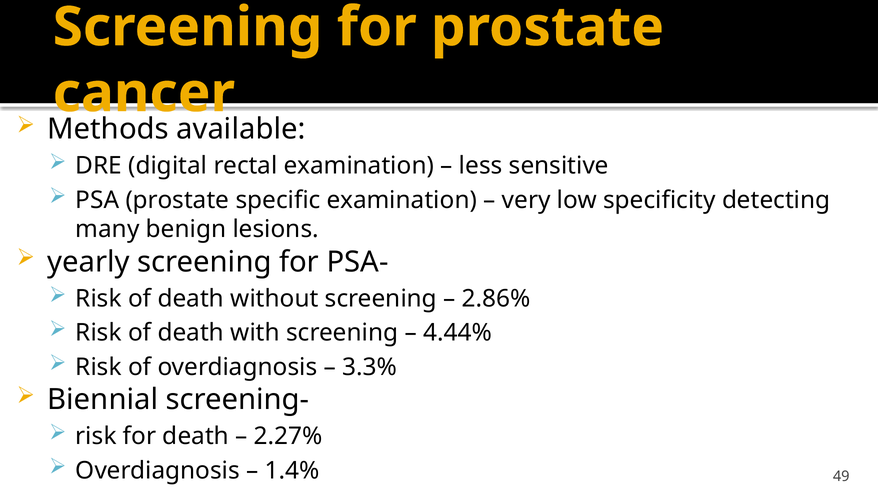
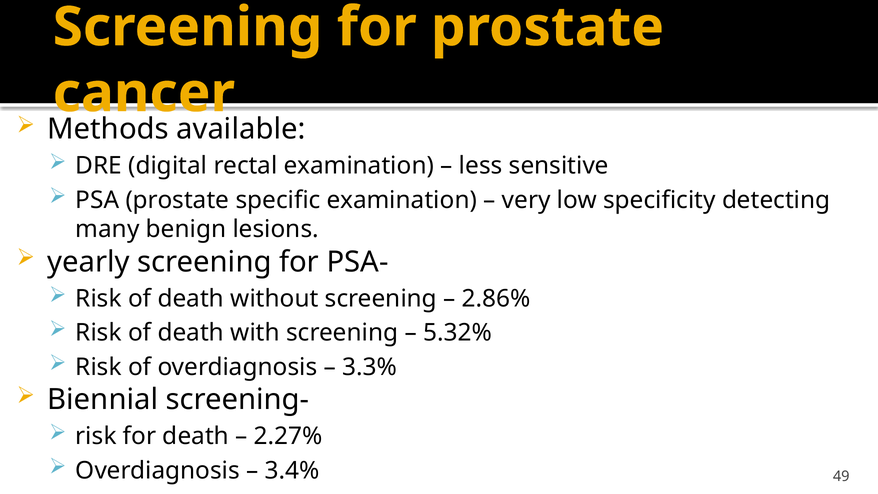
4.44%: 4.44% -> 5.32%
1.4%: 1.4% -> 3.4%
